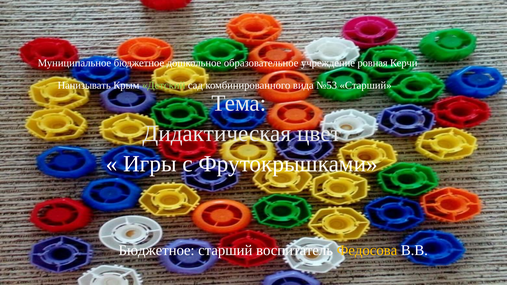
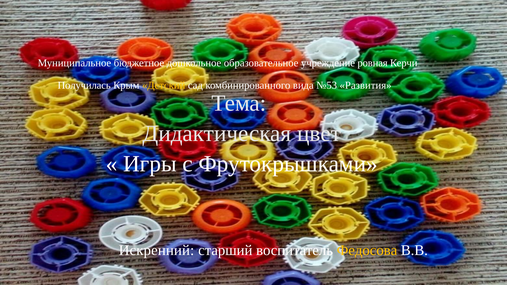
Нанизывать: Нанизывать -> Получилась
Детский colour: light green -> yellow
№53 Старший: Старший -> Развития
Бюджетное at (157, 251): Бюджетное -> Искренний
